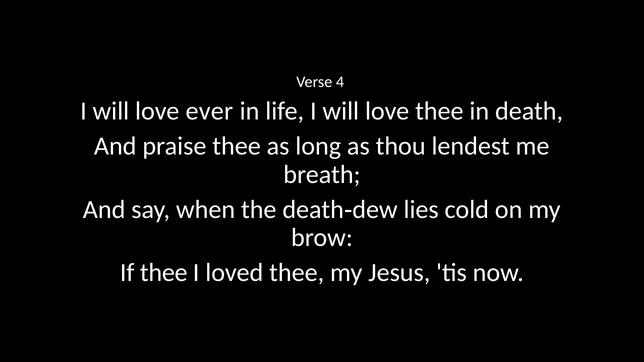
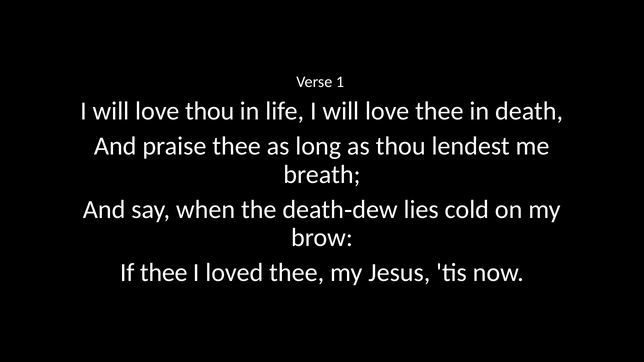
4: 4 -> 1
love ever: ever -> thou
